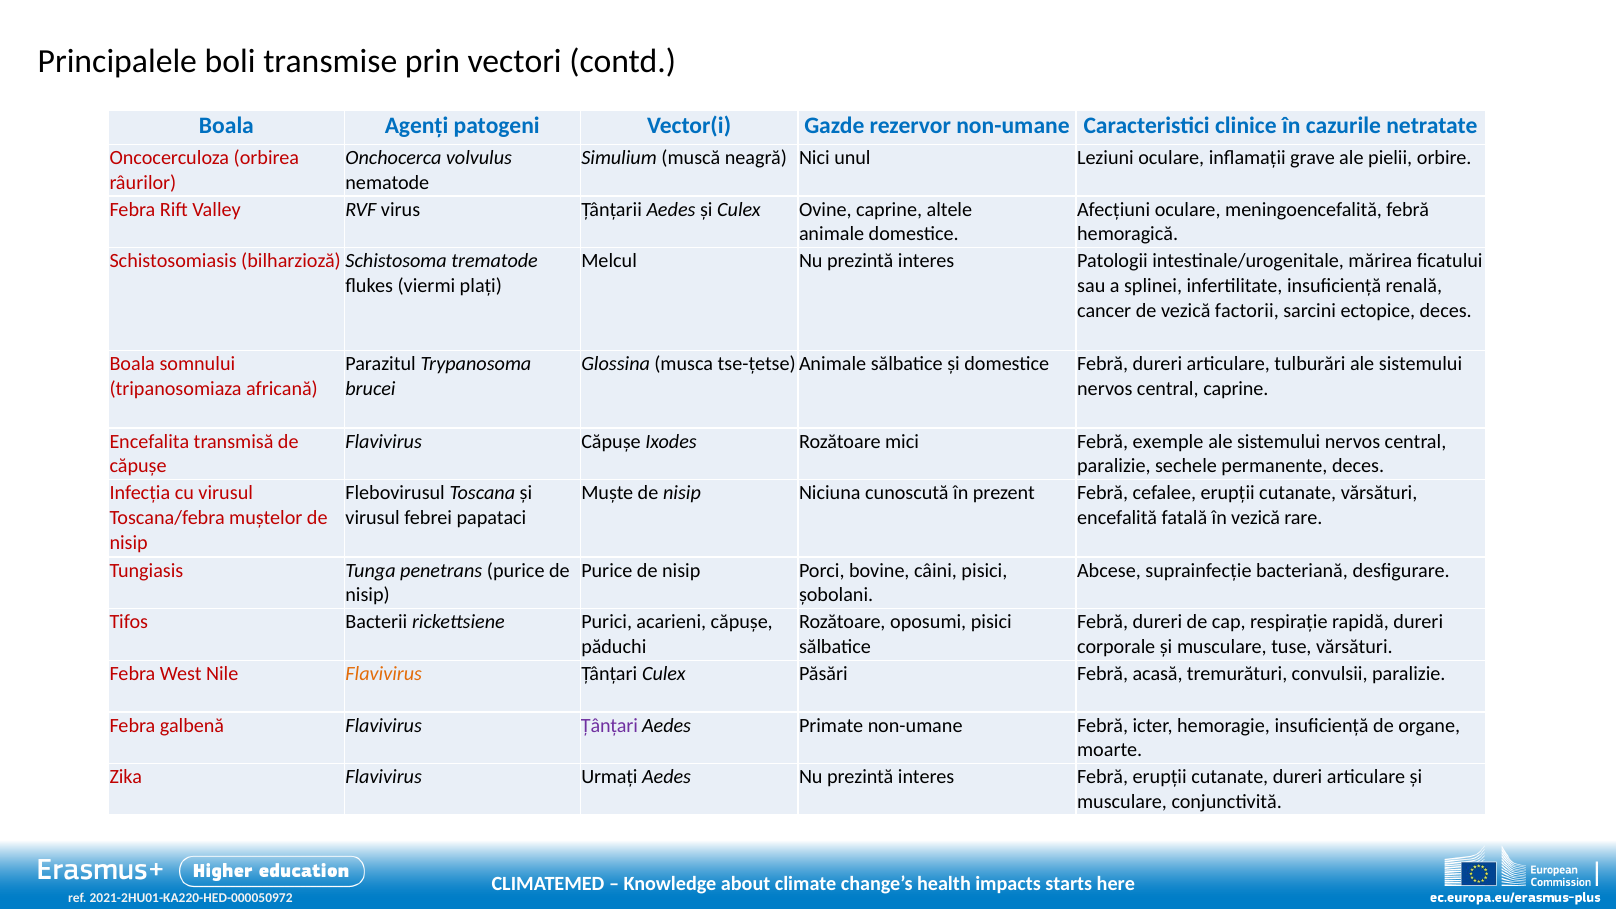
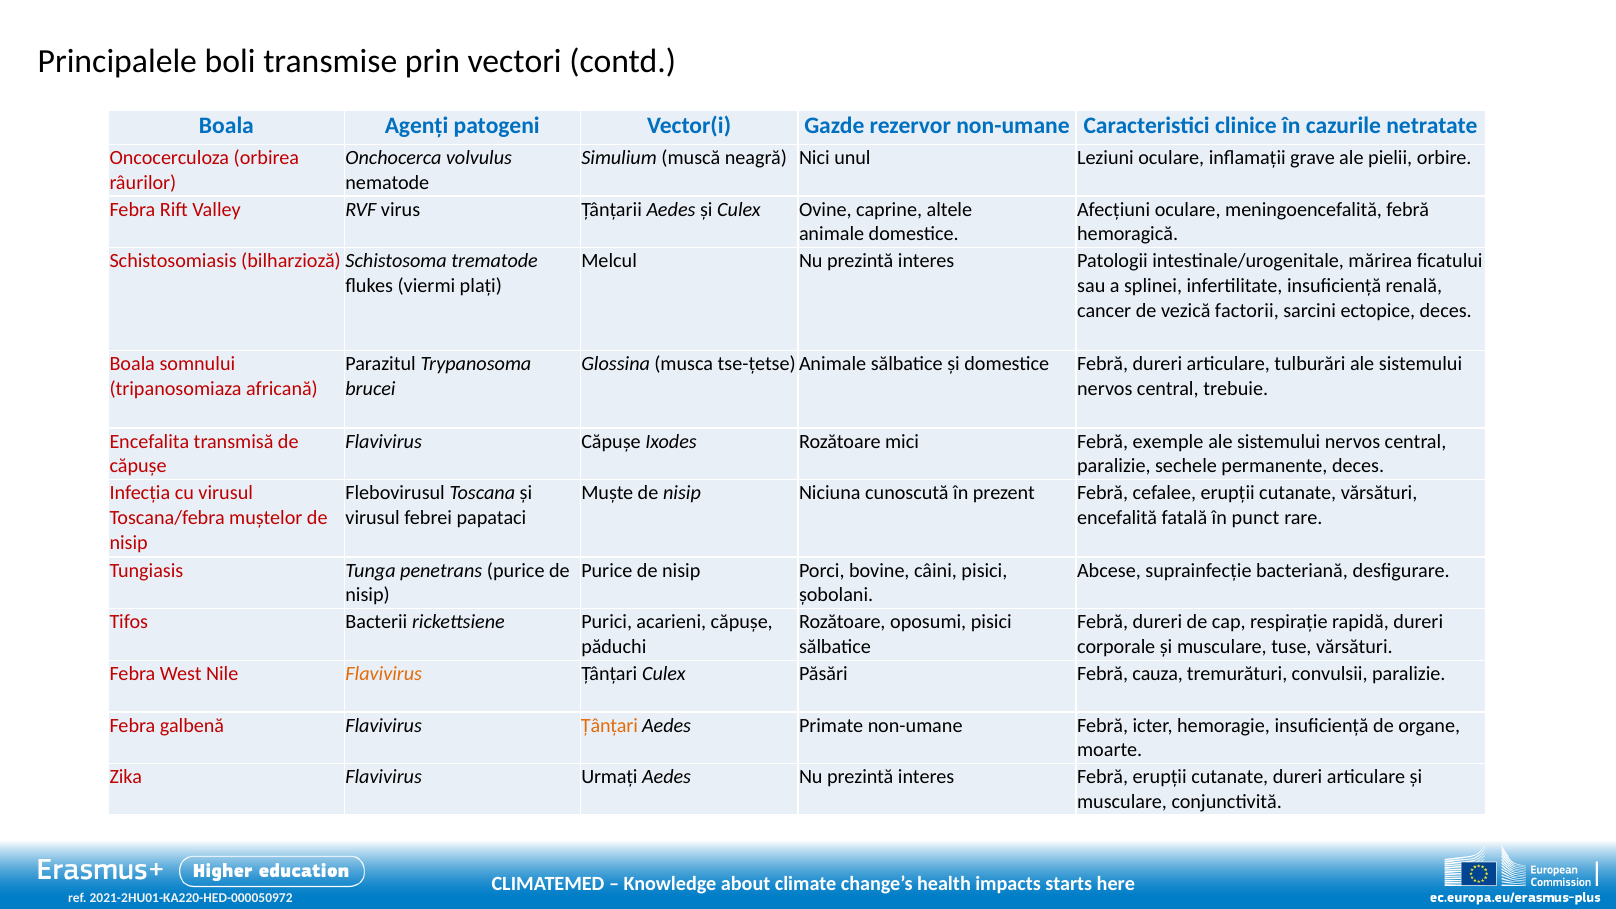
central caprine: caprine -> trebuie
în vezică: vezică -> punct
acasă: acasă -> cauza
Țânțari at (609, 725) colour: purple -> orange
